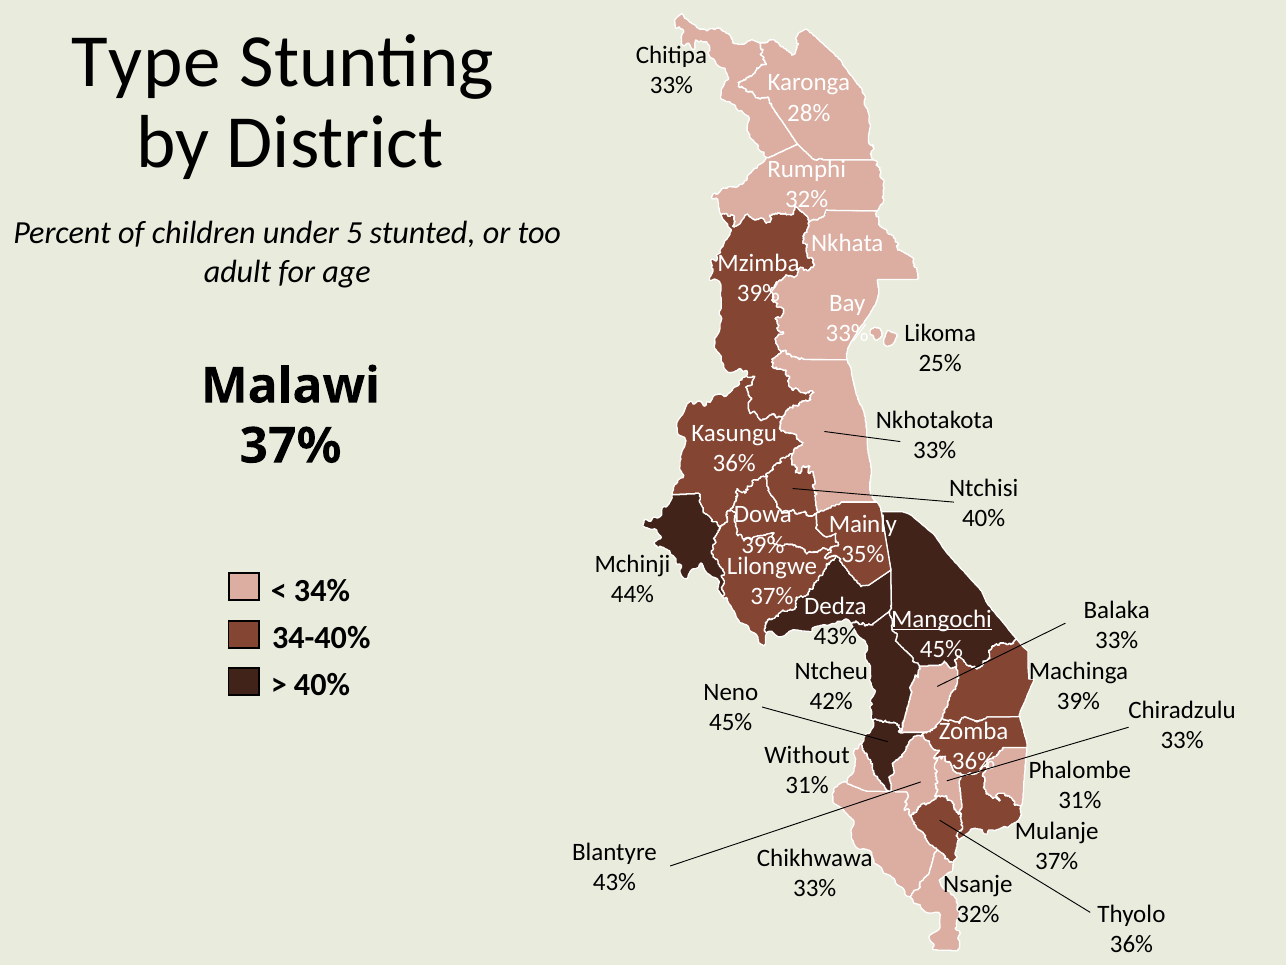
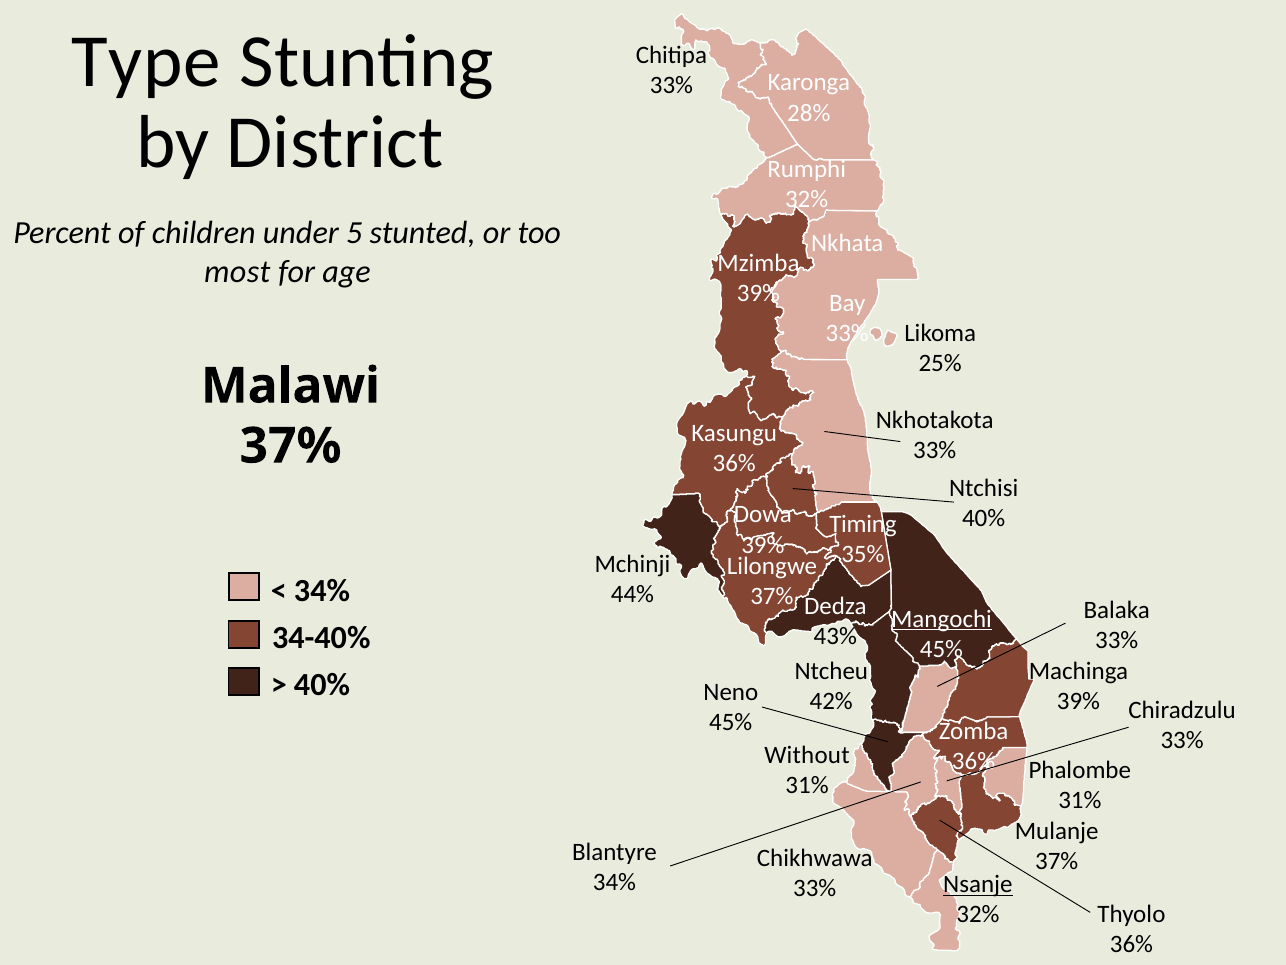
adult: adult -> most
Mainly: Mainly -> Timing
43% at (614, 882): 43% -> 34%
Nsanje underline: none -> present
